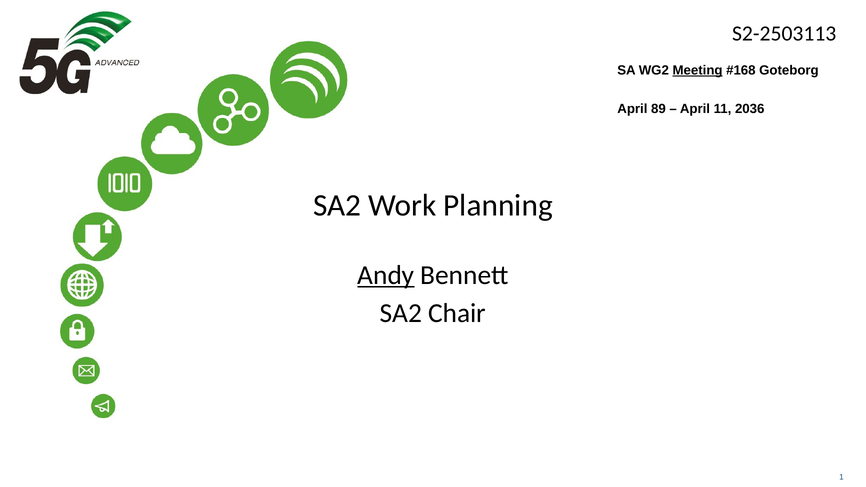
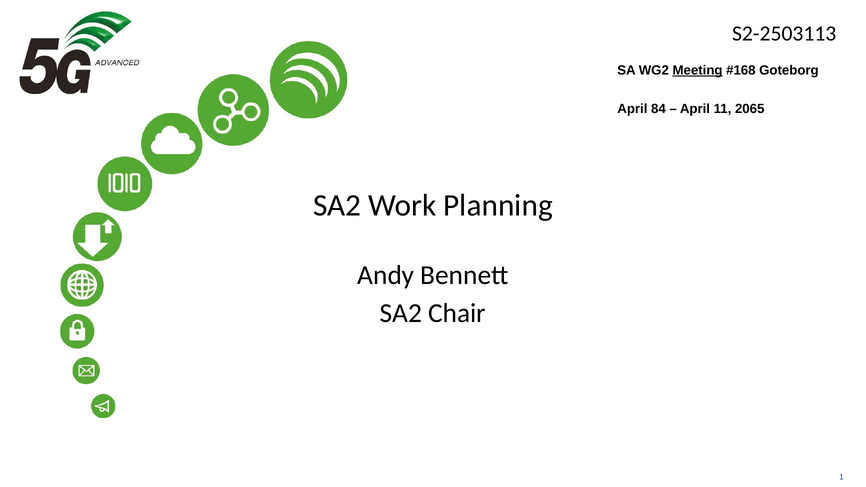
89: 89 -> 84
2036: 2036 -> 2065
Andy underline: present -> none
